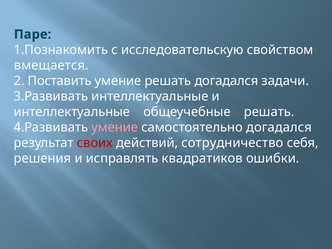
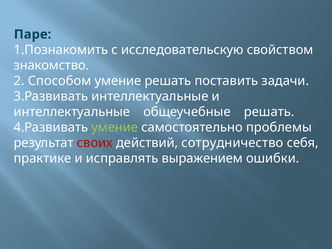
вмещается: вмещается -> знакомство
Поставить: Поставить -> Способом
решать догадался: догадался -> поставить
умение at (115, 127) colour: pink -> light green
самостоятельно догадался: догадался -> проблемы
решения: решения -> практике
квадратиков: квадратиков -> выражением
